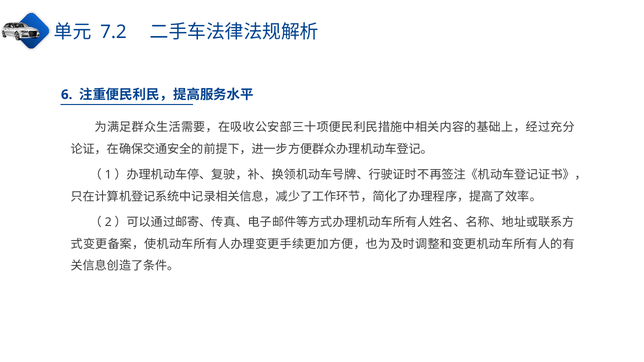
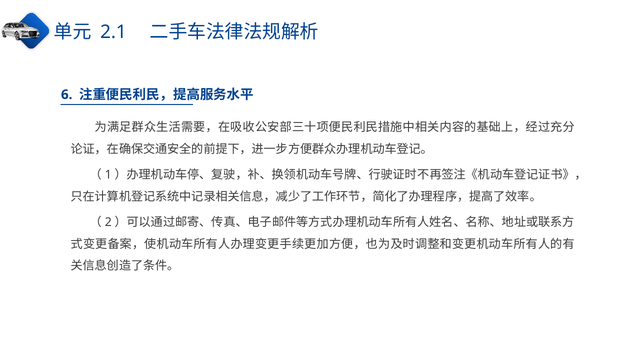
7.2: 7.2 -> 2.1
